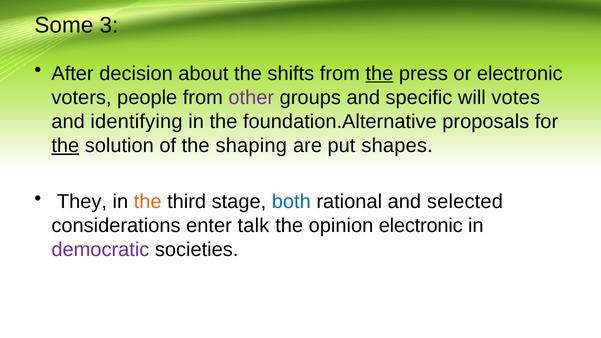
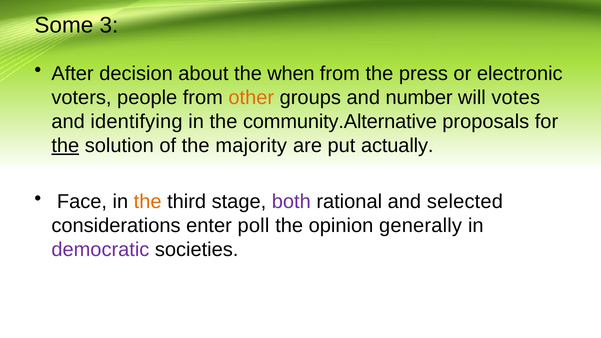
shifts: shifts -> when
the at (379, 74) underline: present -> none
other colour: purple -> orange
specific: specific -> number
foundation.Alternative: foundation.Alternative -> community.Alternative
shaping: shaping -> majority
shapes: shapes -> actually
They: They -> Face
both colour: blue -> purple
talk: talk -> poll
opinion electronic: electronic -> generally
